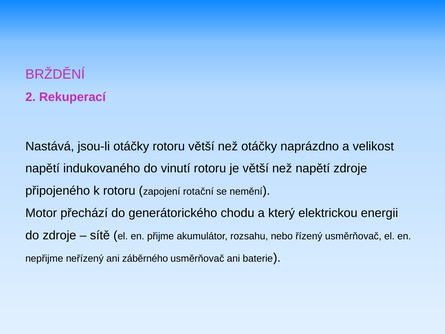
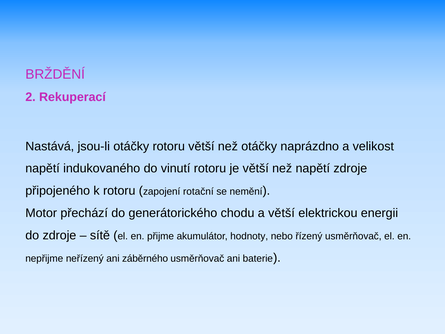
a který: který -> větší
rozsahu: rozsahu -> hodnoty
